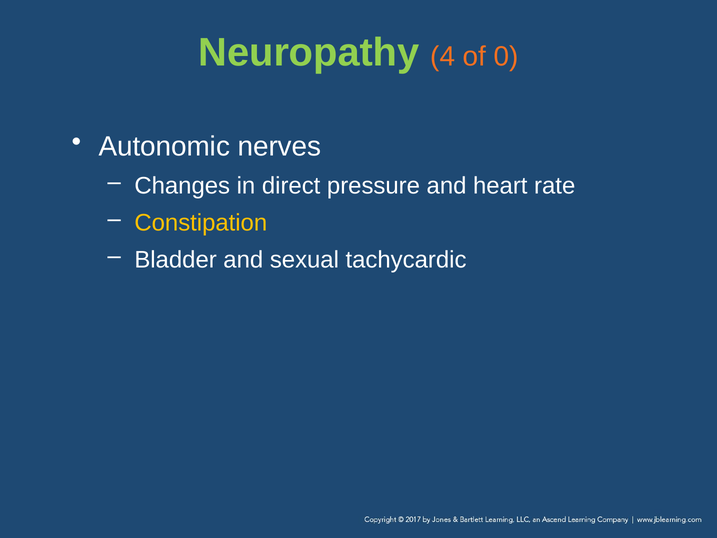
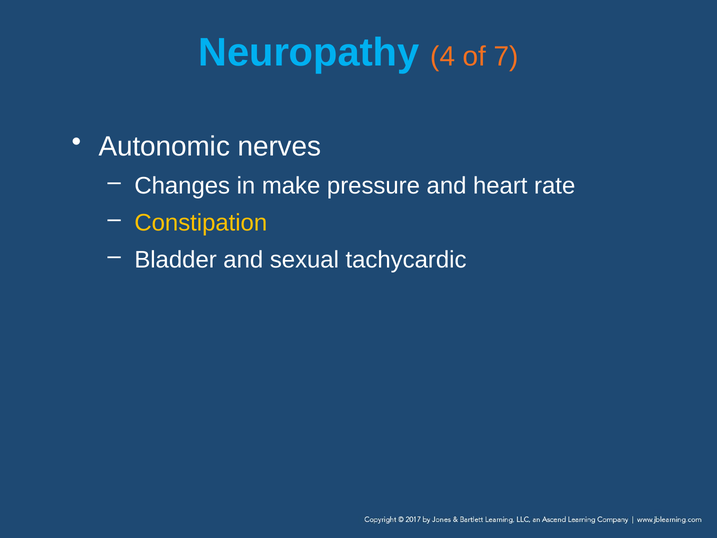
Neuropathy colour: light green -> light blue
0: 0 -> 7
direct: direct -> make
